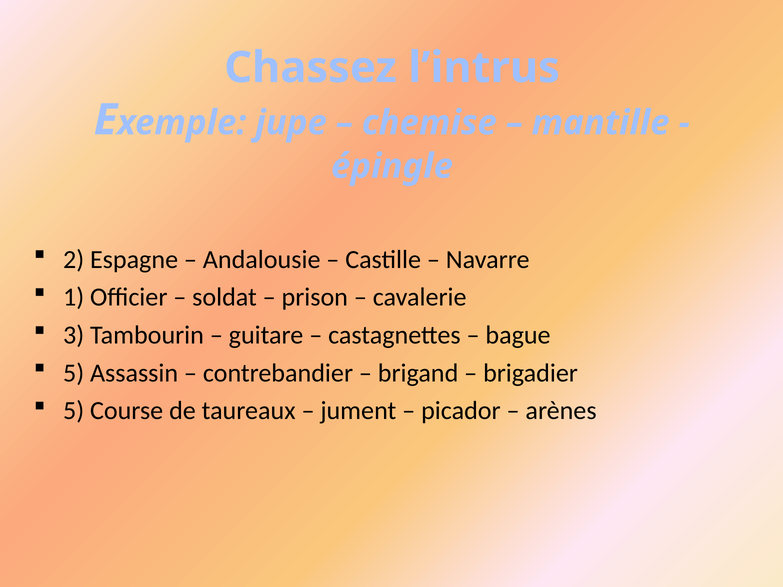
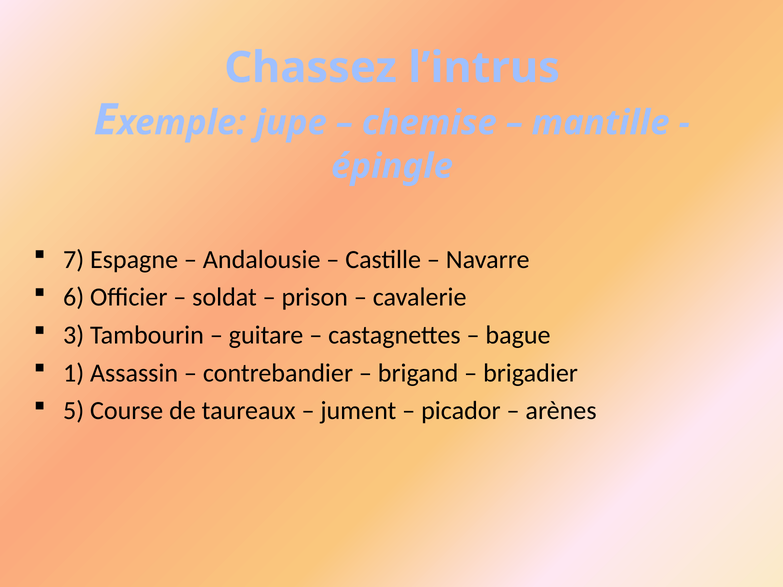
2: 2 -> 7
1: 1 -> 6
5 at (74, 373): 5 -> 1
